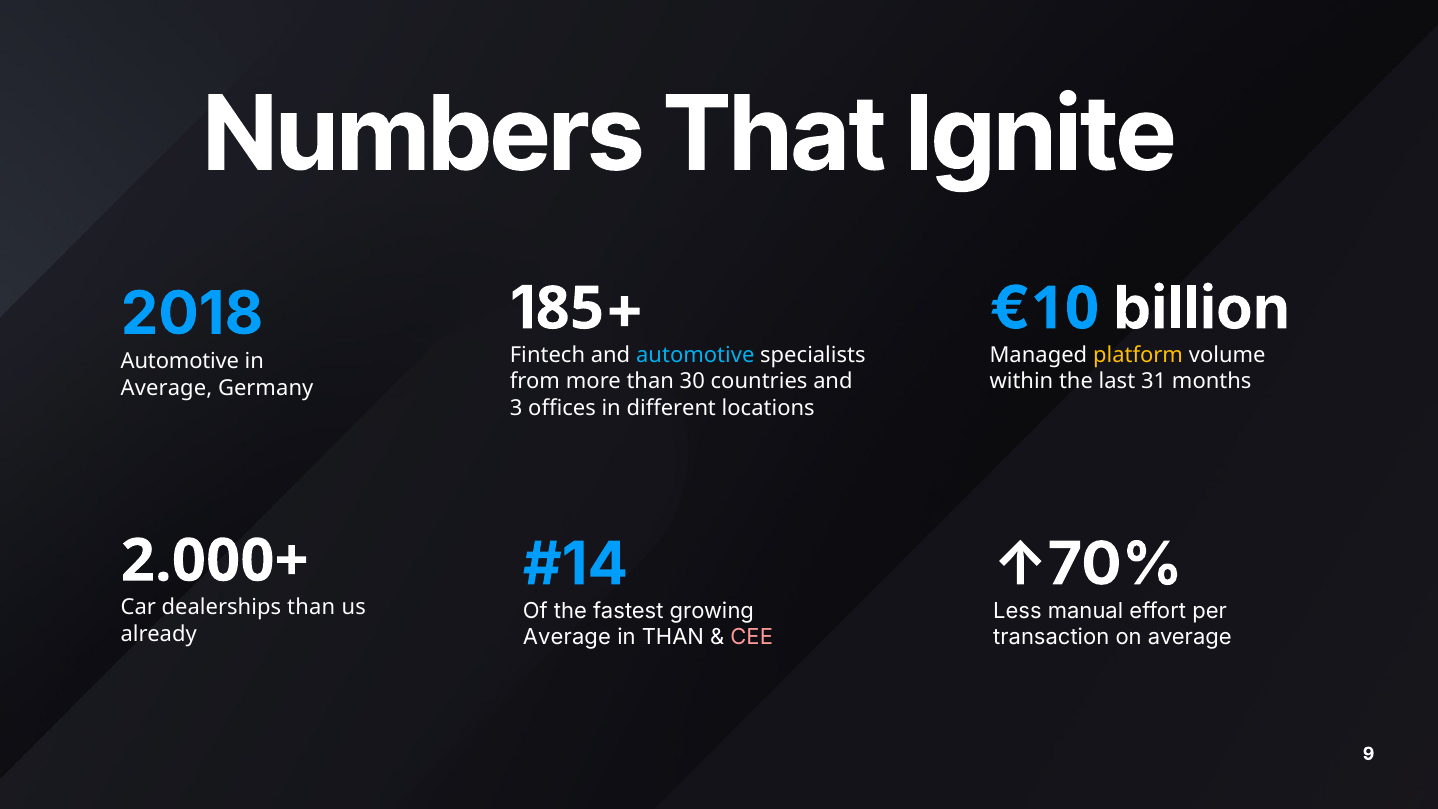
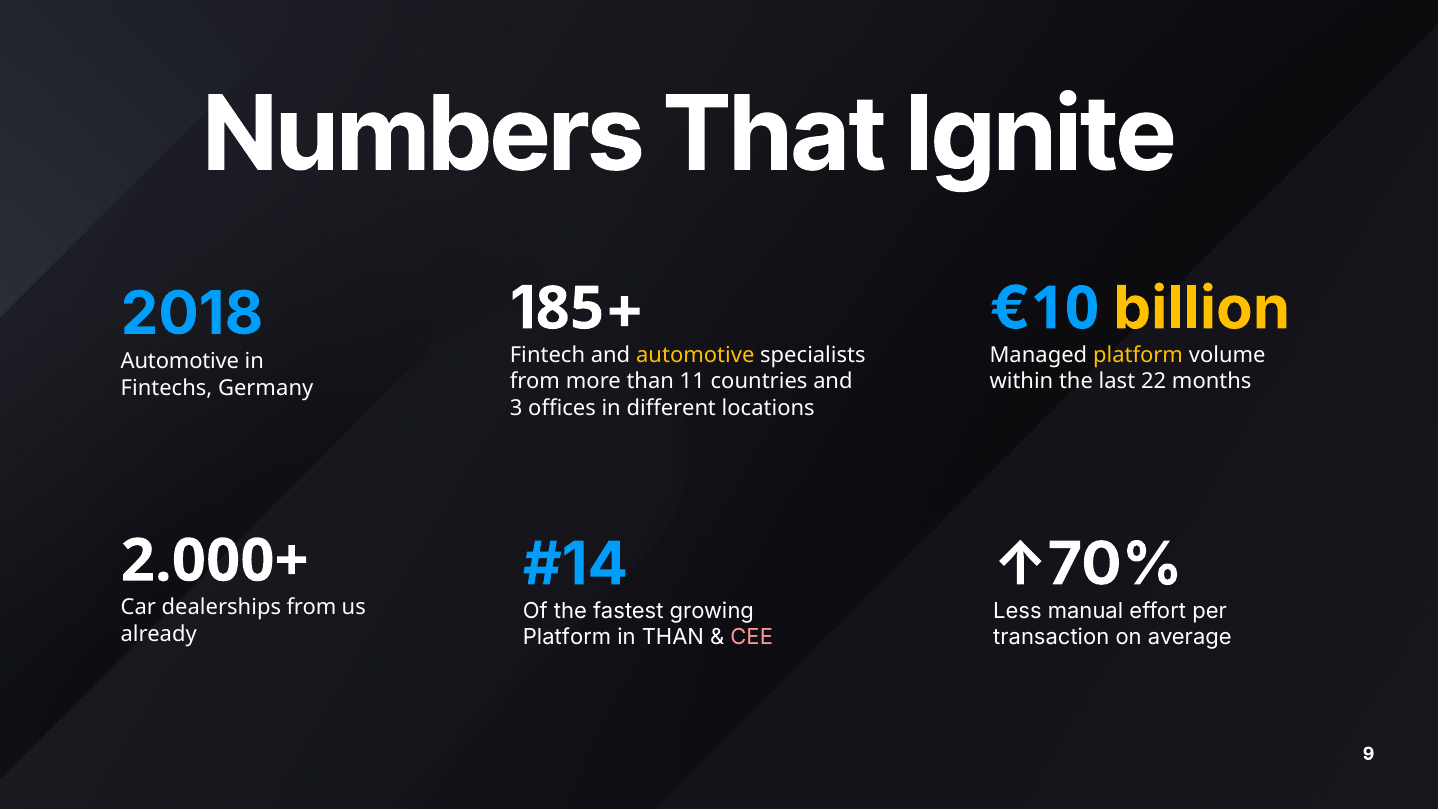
billion colour: white -> yellow
automotive at (695, 355) colour: light blue -> yellow
30: 30 -> 11
31: 31 -> 22
Average at (166, 388): Average -> Fintechs
than at (311, 607): than -> from
Average at (567, 637): Average -> Platform
